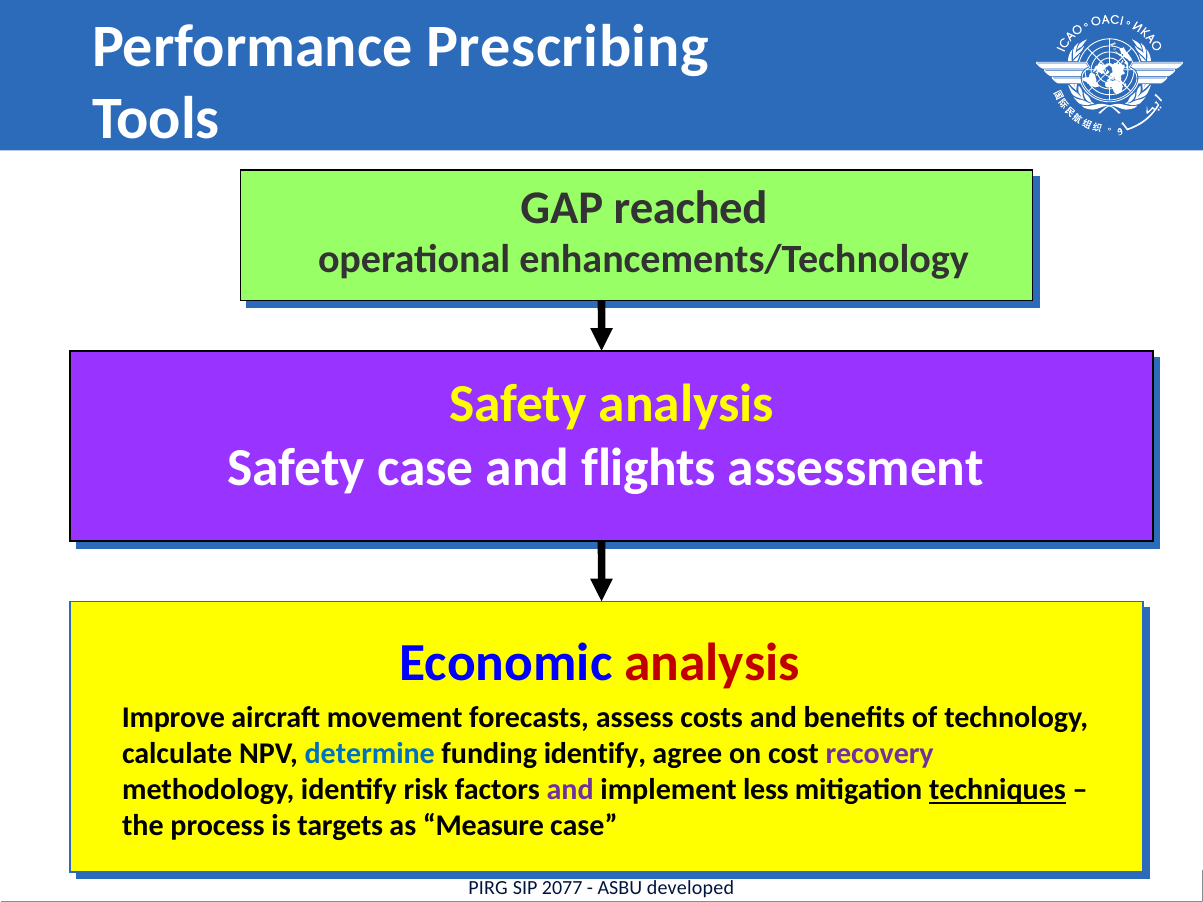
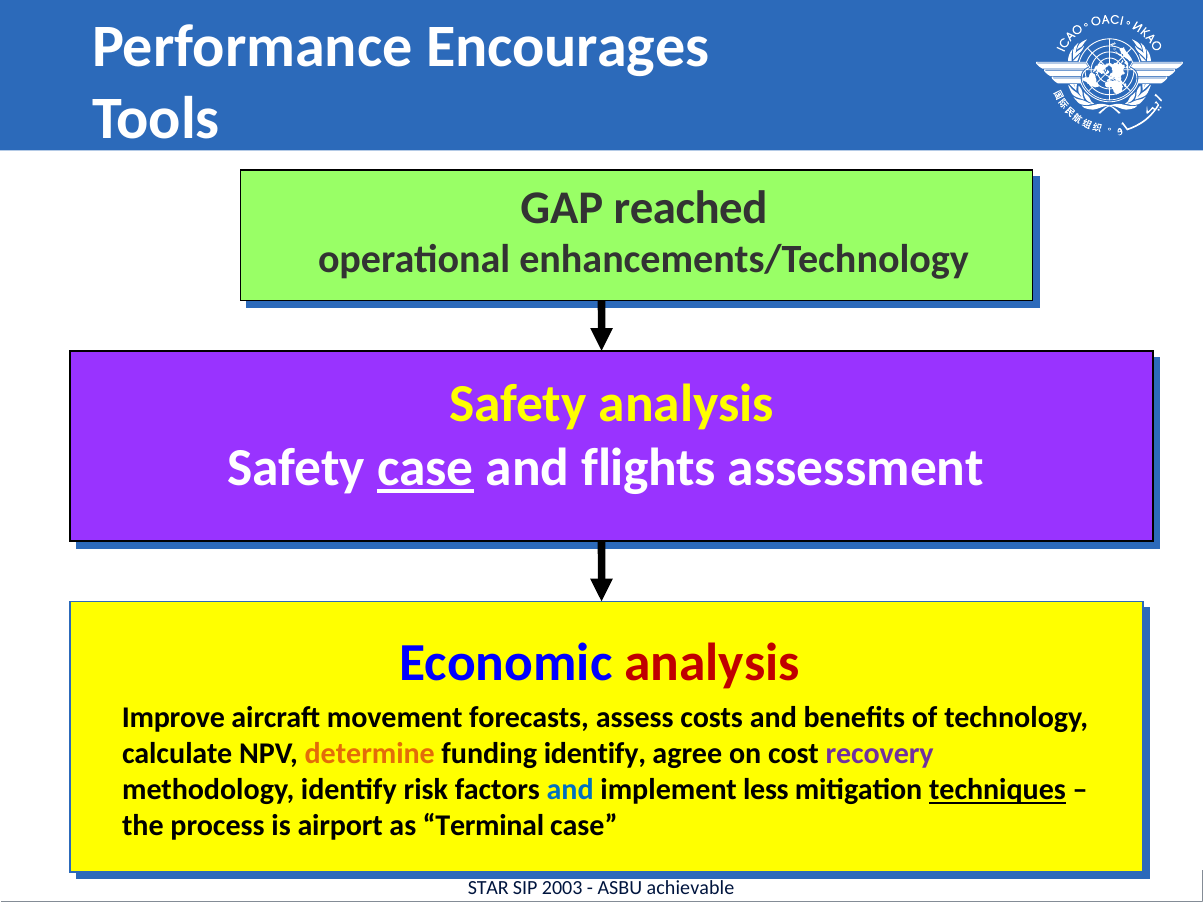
Prescribing: Prescribing -> Encourages
case at (425, 468) underline: none -> present
determine colour: blue -> orange
and at (570, 790) colour: purple -> blue
targets: targets -> airport
Measure: Measure -> Terminal
PIRG: PIRG -> STAR
2077: 2077 -> 2003
developed: developed -> achievable
